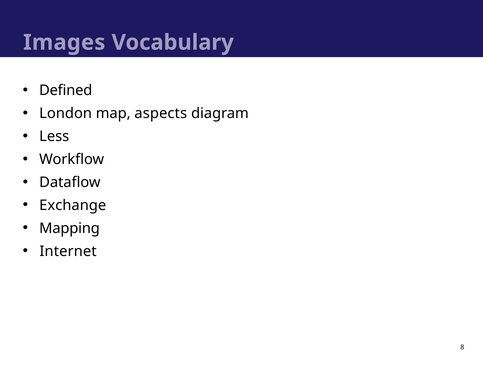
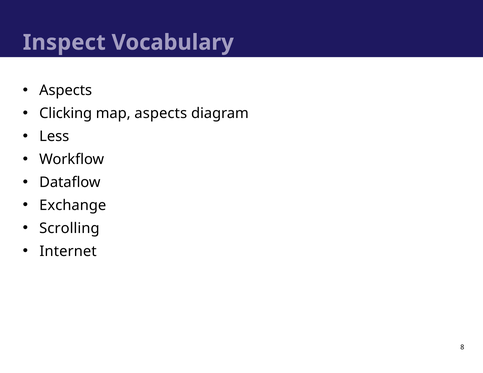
Images: Images -> Inspect
Defined at (66, 91): Defined -> Aspects
London: London -> Clicking
Mapping: Mapping -> Scrolling
